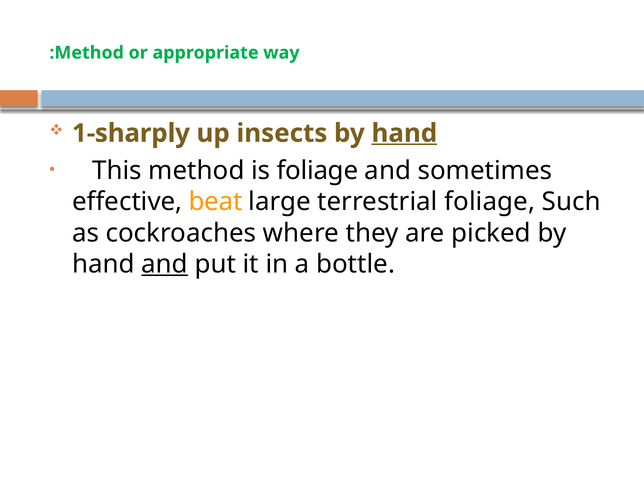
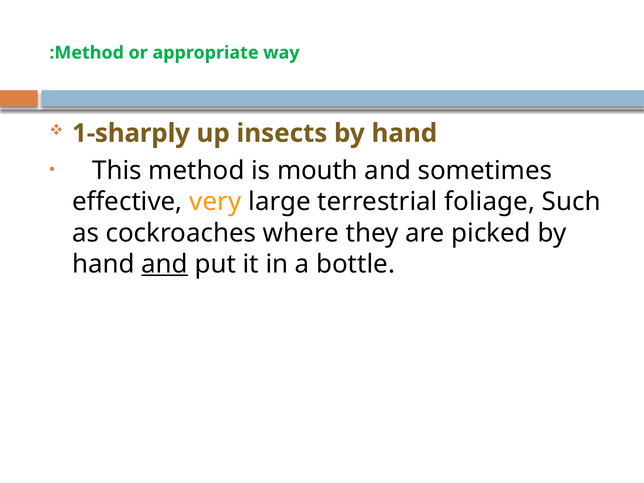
hand at (404, 133) underline: present -> none
is foliage: foliage -> mouth
beat: beat -> very
